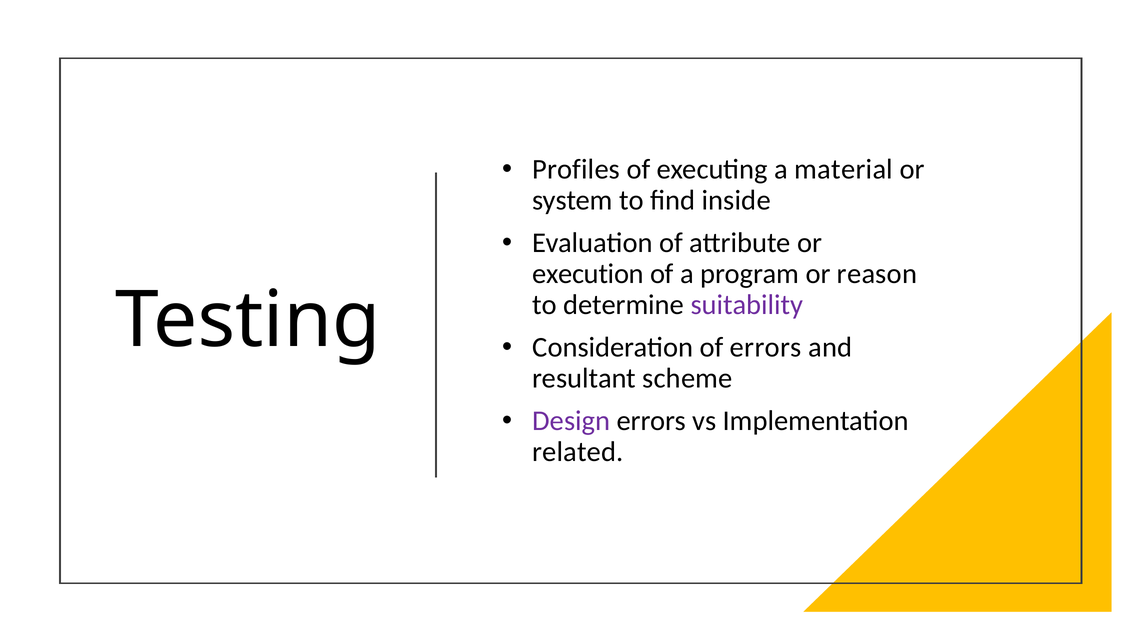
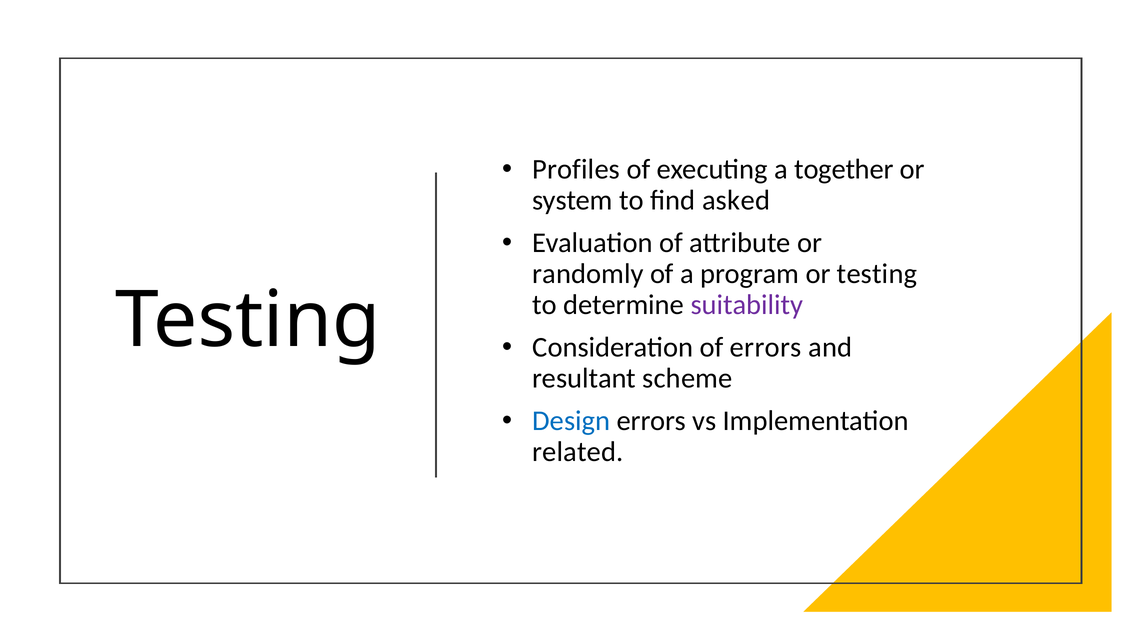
material: material -> together
inside: inside -> asked
execution: execution -> randomly
or reason: reason -> testing
Design colour: purple -> blue
